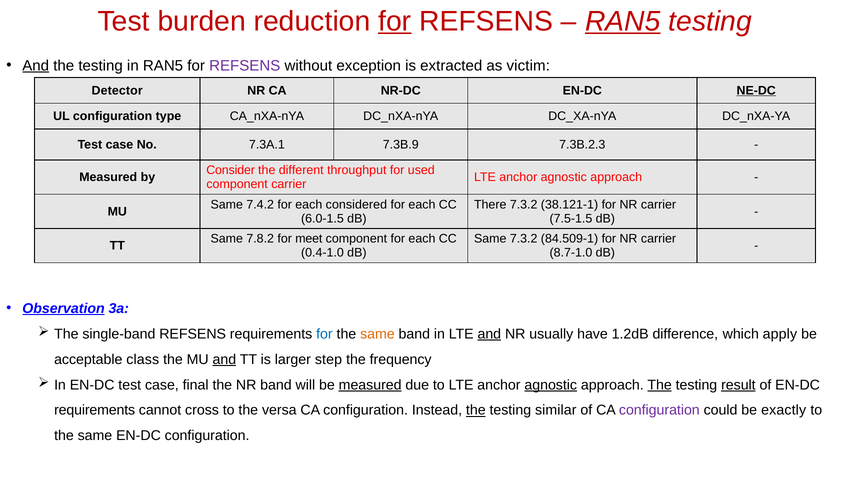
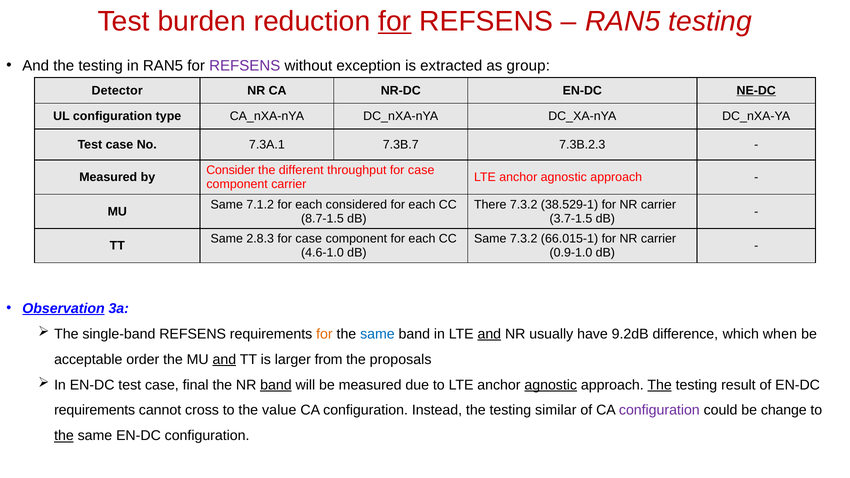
RAN5 at (623, 21) underline: present -> none
And at (36, 66) underline: present -> none
victim: victim -> group
7.3B.9: 7.3B.9 -> 7.3B.7
throughput for used: used -> case
7.4.2: 7.4.2 -> 7.1.2
38.121-1: 38.121-1 -> 38.529-1
6.0-1.5: 6.0-1.5 -> 8.7-1.5
7.5-1.5: 7.5-1.5 -> 3.7-1.5
7.8.2: 7.8.2 -> 2.8.3
meet at (309, 239): meet -> case
84.509-1: 84.509-1 -> 66.015-1
0.4-1.0: 0.4-1.0 -> 4.6-1.0
8.7-1.0: 8.7-1.0 -> 0.9-1.0
for at (324, 334) colour: blue -> orange
same at (377, 334) colour: orange -> blue
1.2dB: 1.2dB -> 9.2dB
apply: apply -> when
class: class -> order
step: step -> from
frequency: frequency -> proposals
band at (276, 385) underline: none -> present
measured at (370, 385) underline: present -> none
result underline: present -> none
versa: versa -> value
the at (476, 410) underline: present -> none
exactly: exactly -> change
the at (64, 436) underline: none -> present
